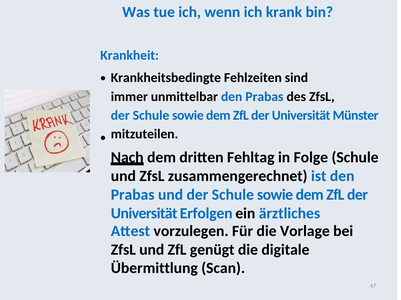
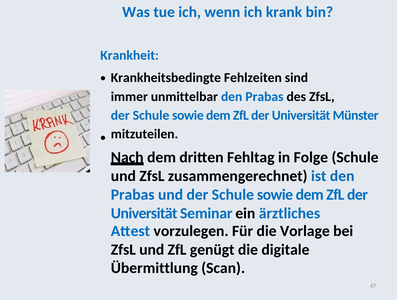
Erfolgen: Erfolgen -> Seminar
